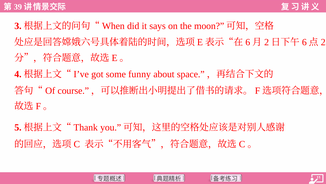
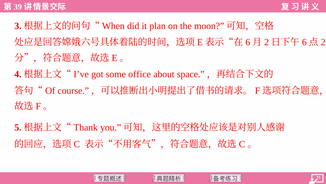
says: says -> plan
funny: funny -> office
